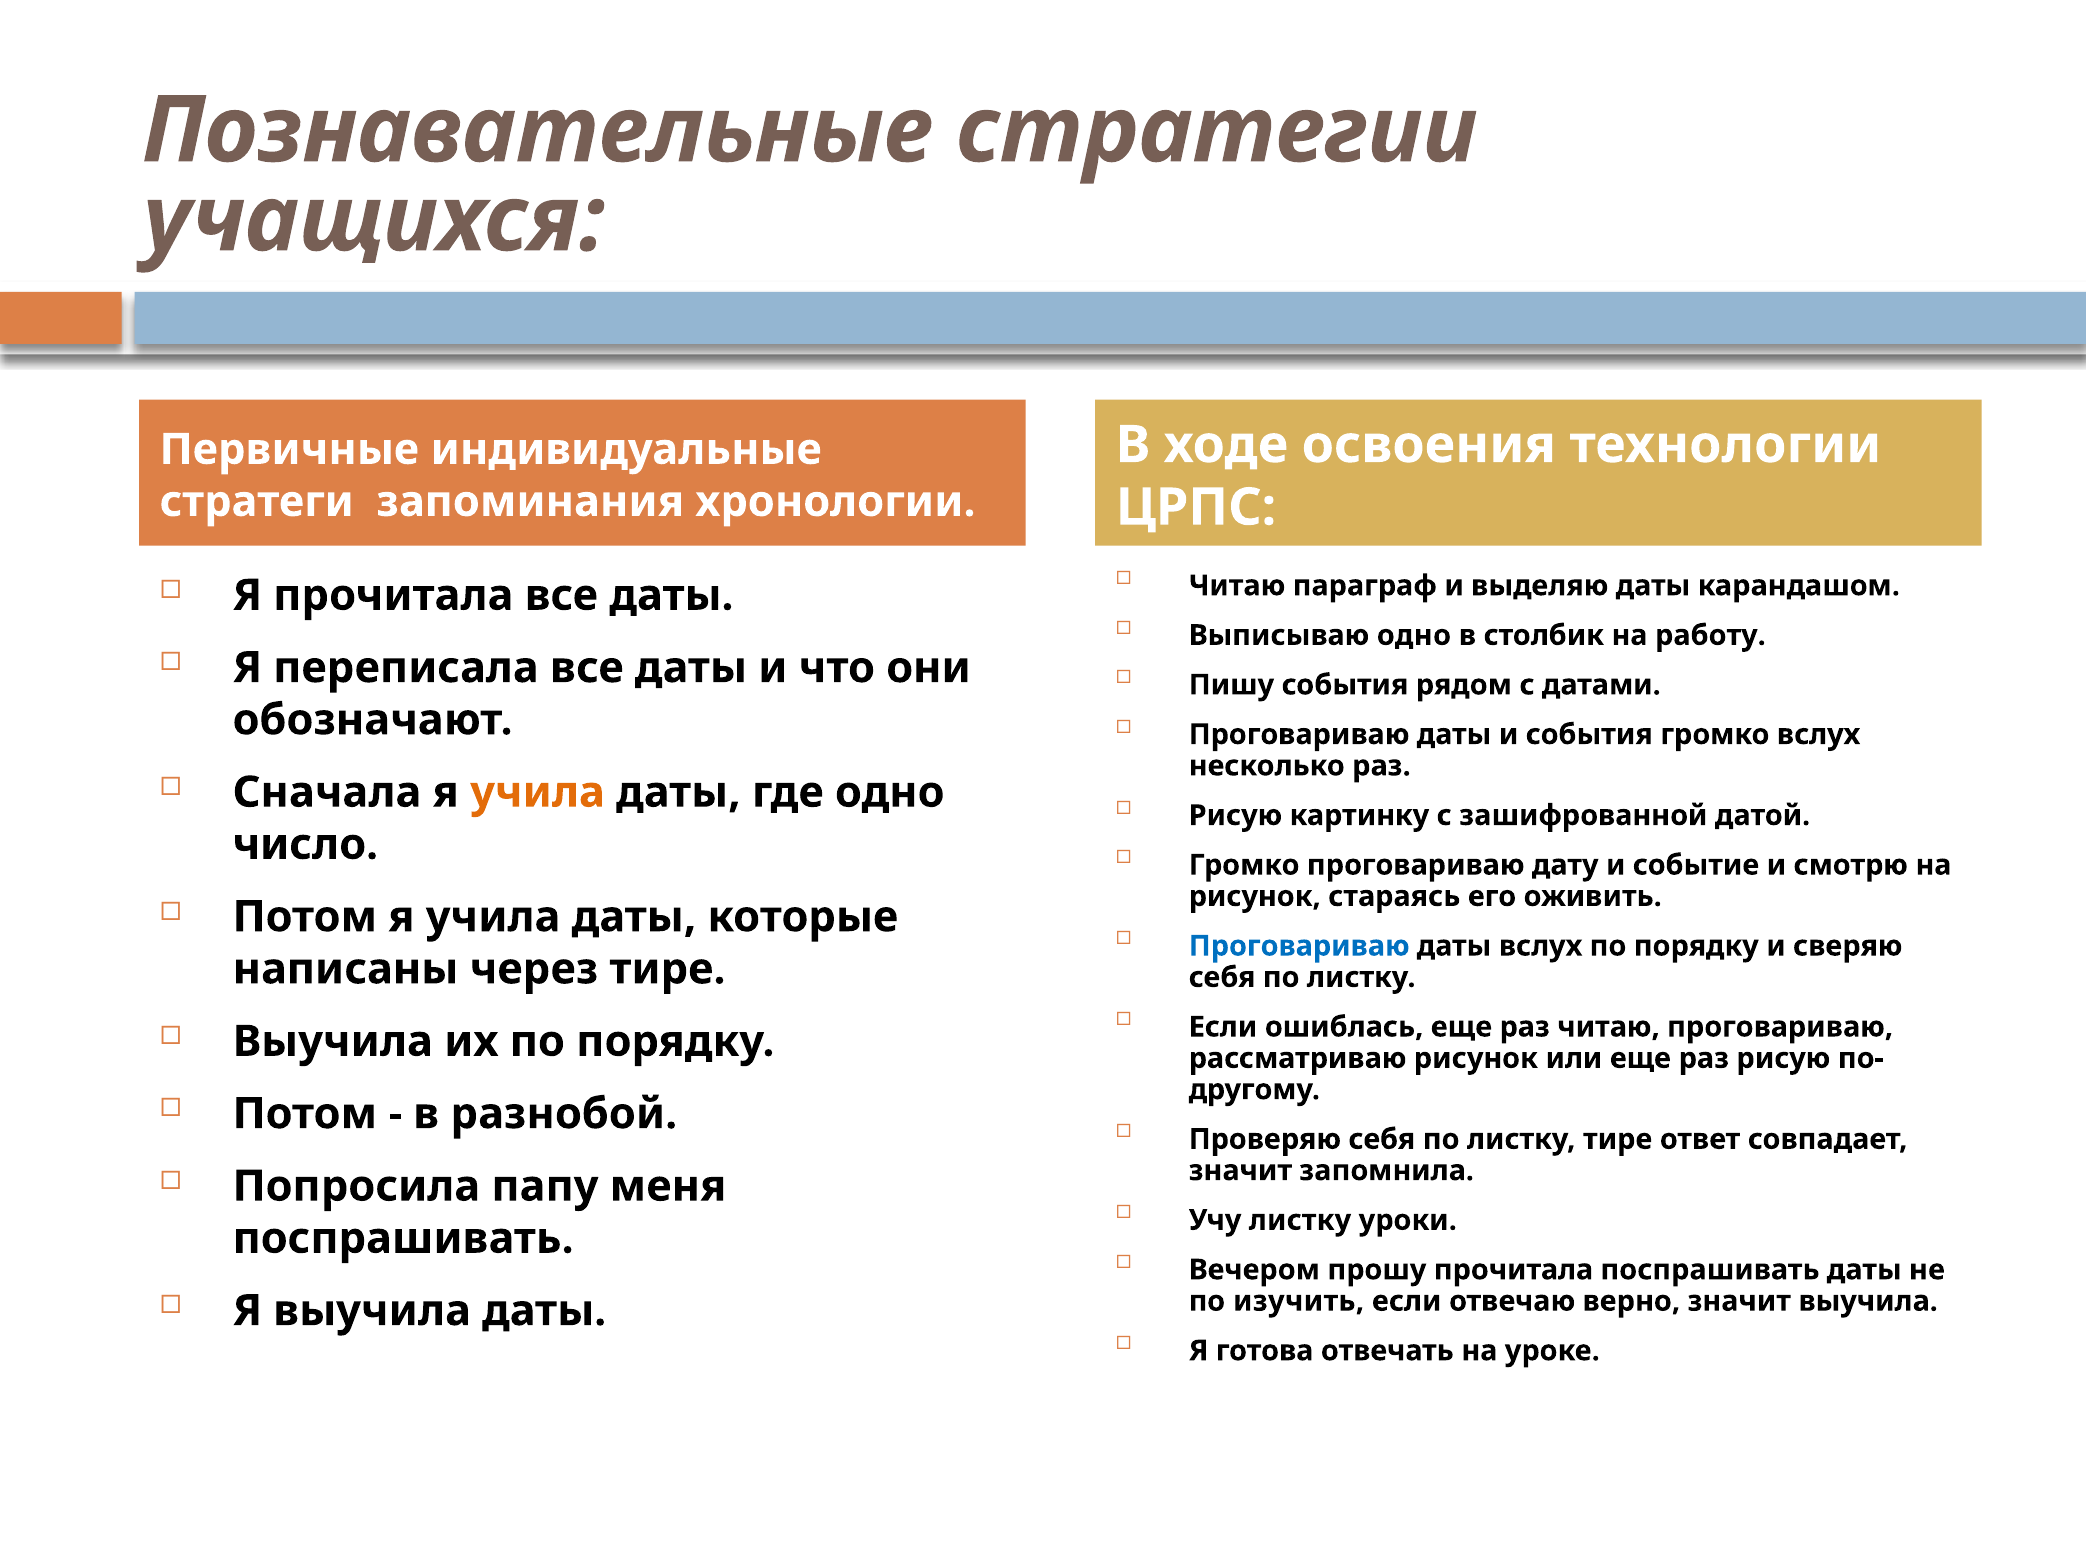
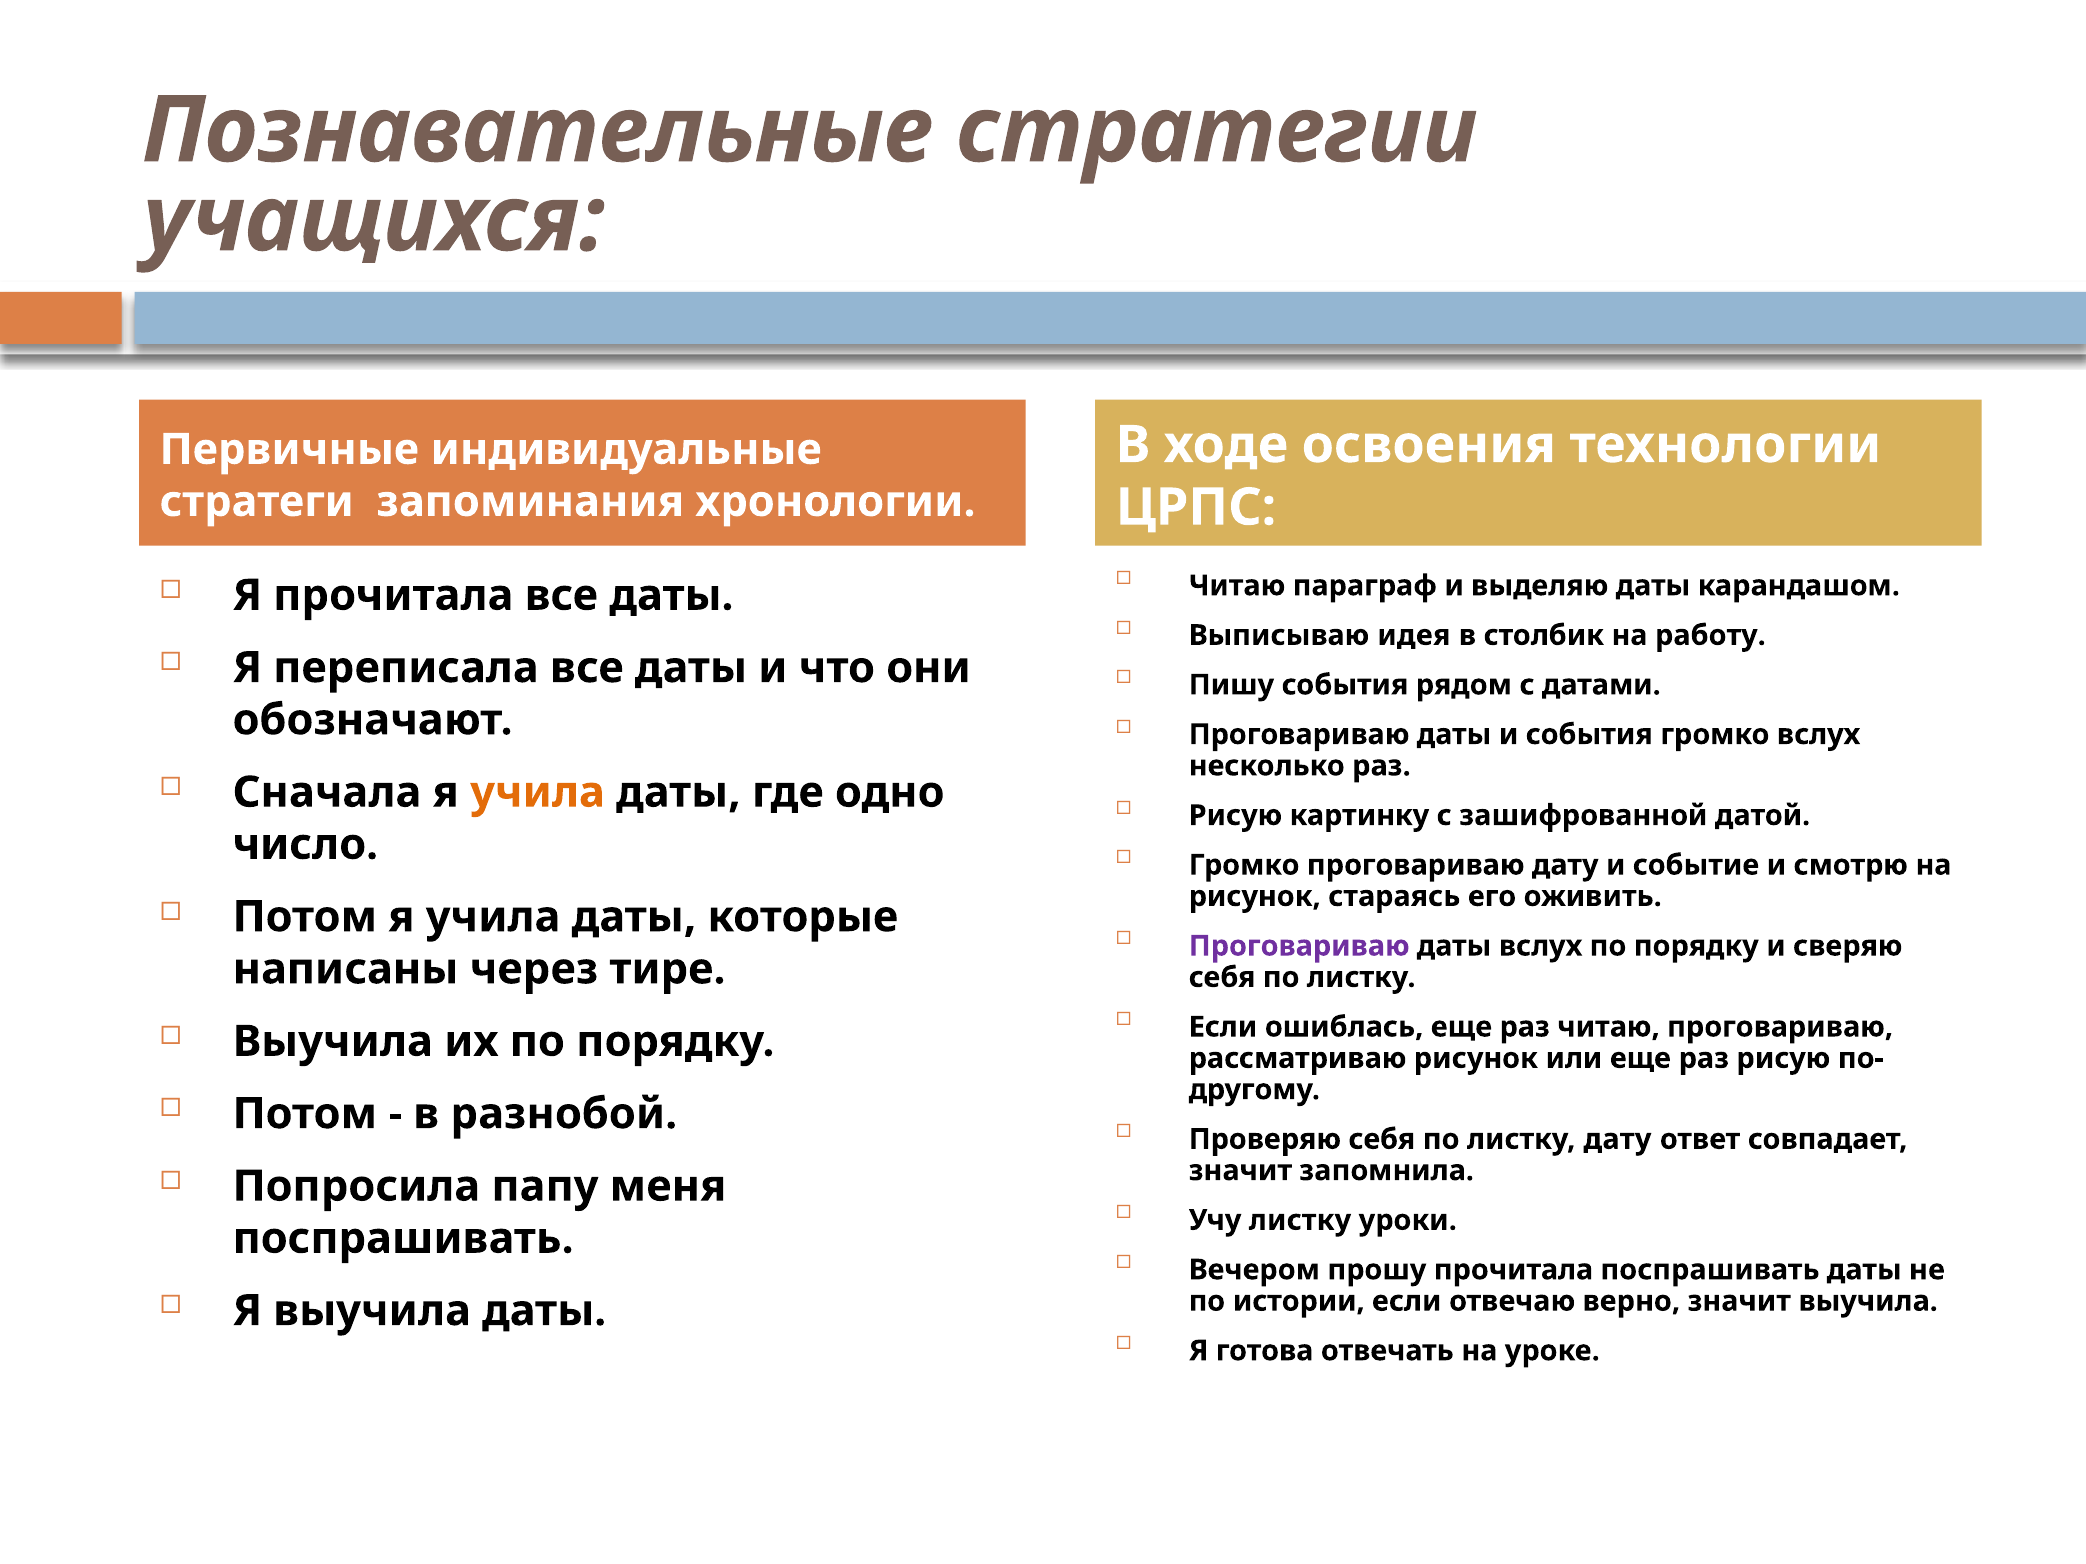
Выписываю одно: одно -> идея
Проговариваю at (1299, 946) colour: blue -> purple
листку тире: тире -> дату
изучить: изучить -> истории
